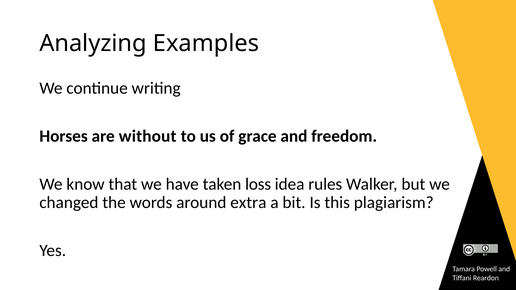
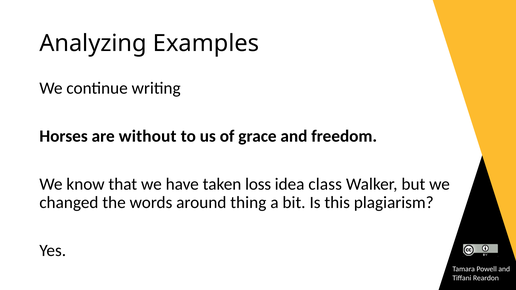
rules: rules -> class
extra: extra -> thing
